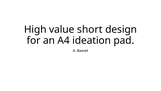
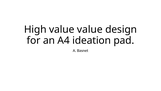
value short: short -> value
